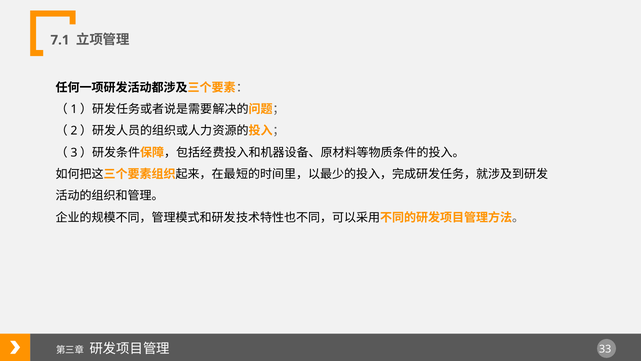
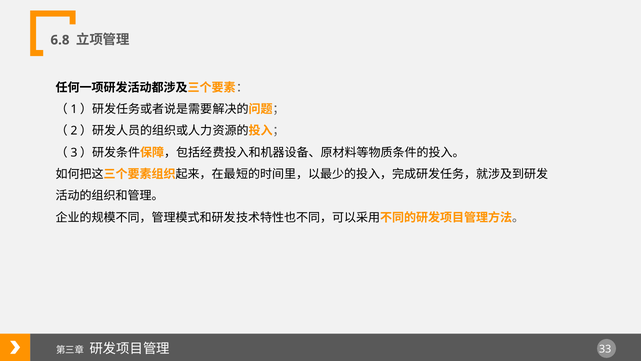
7.1: 7.1 -> 6.8
